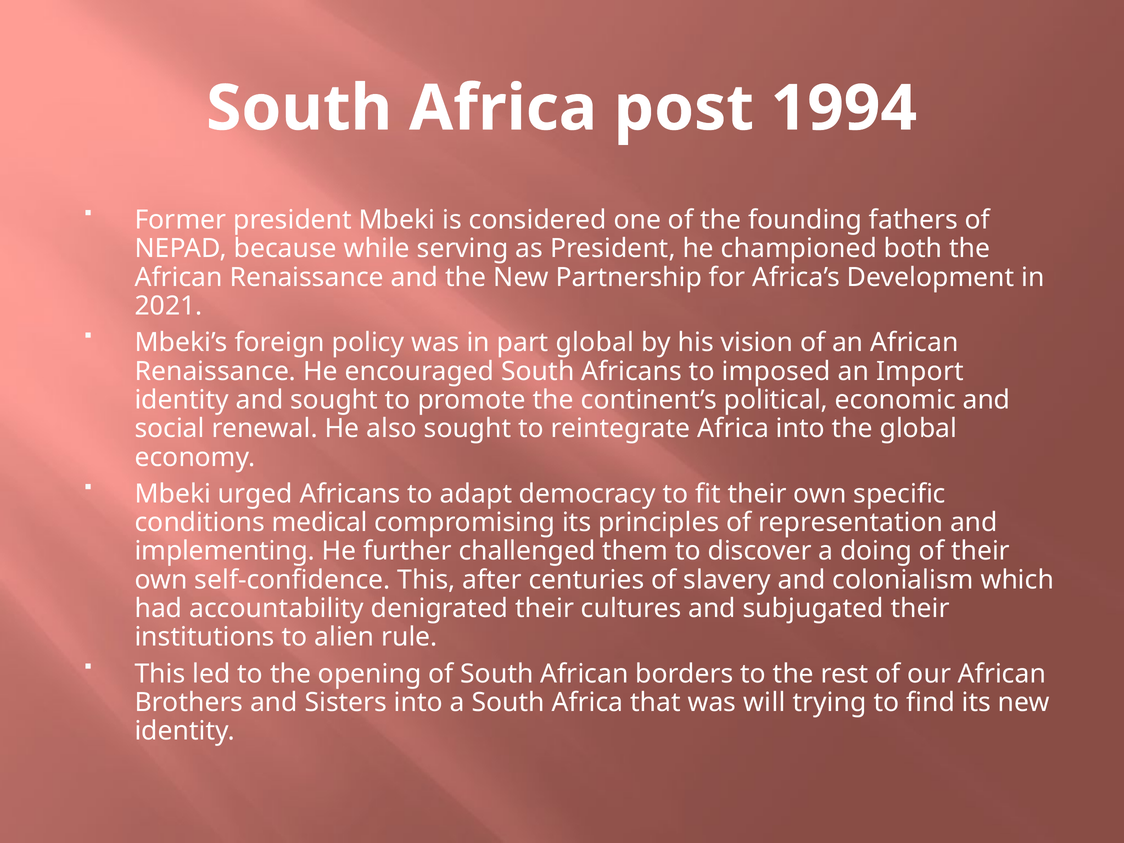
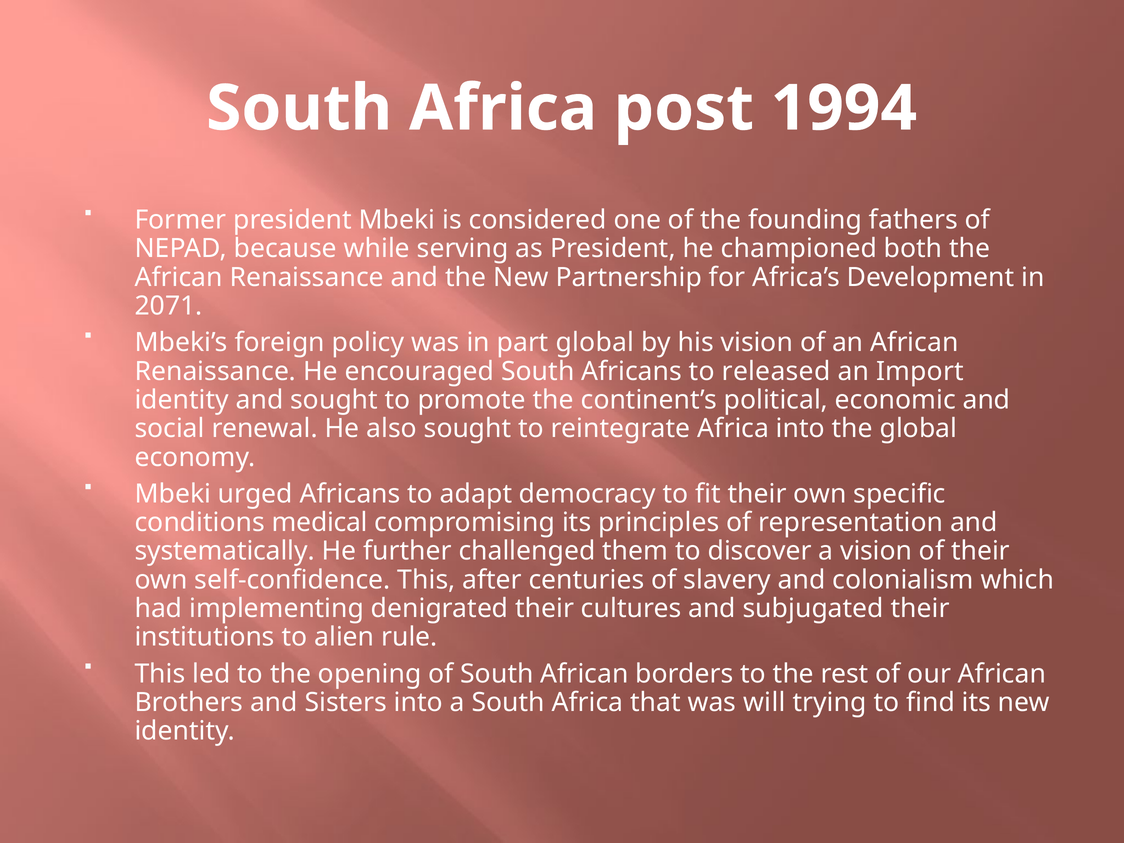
2021: 2021 -> 2071
imposed: imposed -> released
implementing: implementing -> systematically
a doing: doing -> vision
accountability: accountability -> implementing
